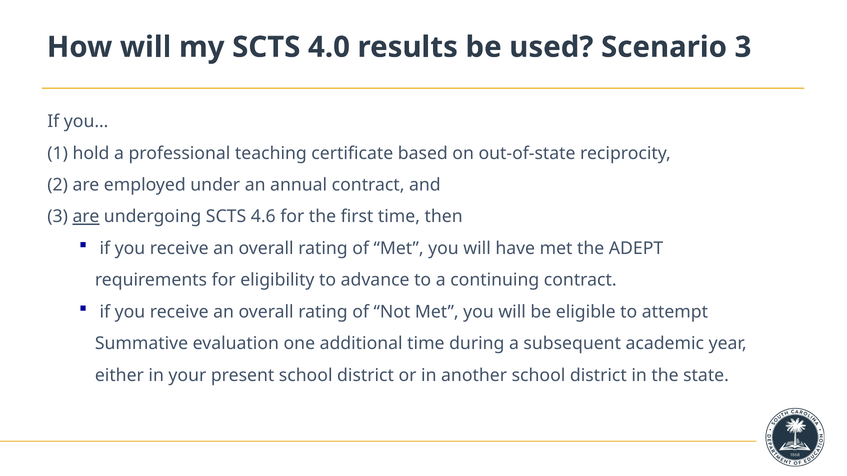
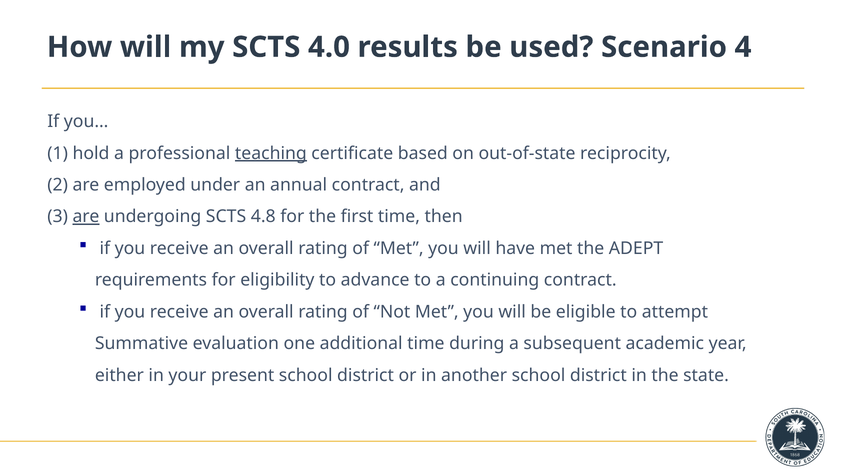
Scenario 3: 3 -> 4
teaching underline: none -> present
4.6: 4.6 -> 4.8
